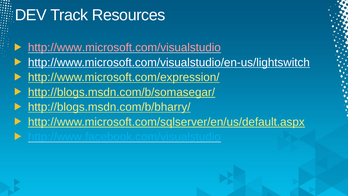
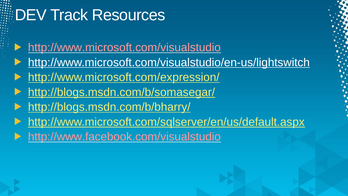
http://www.facebook.com/visualstudio colour: light blue -> pink
